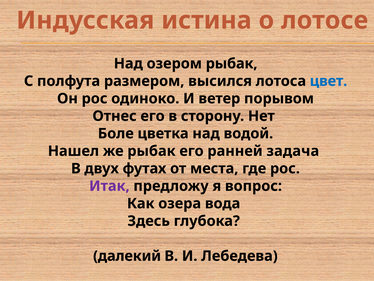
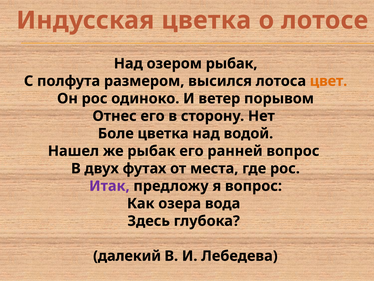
Индусская истина: истина -> цветка
цвет colour: blue -> orange
ранней задача: задача -> вопрос
